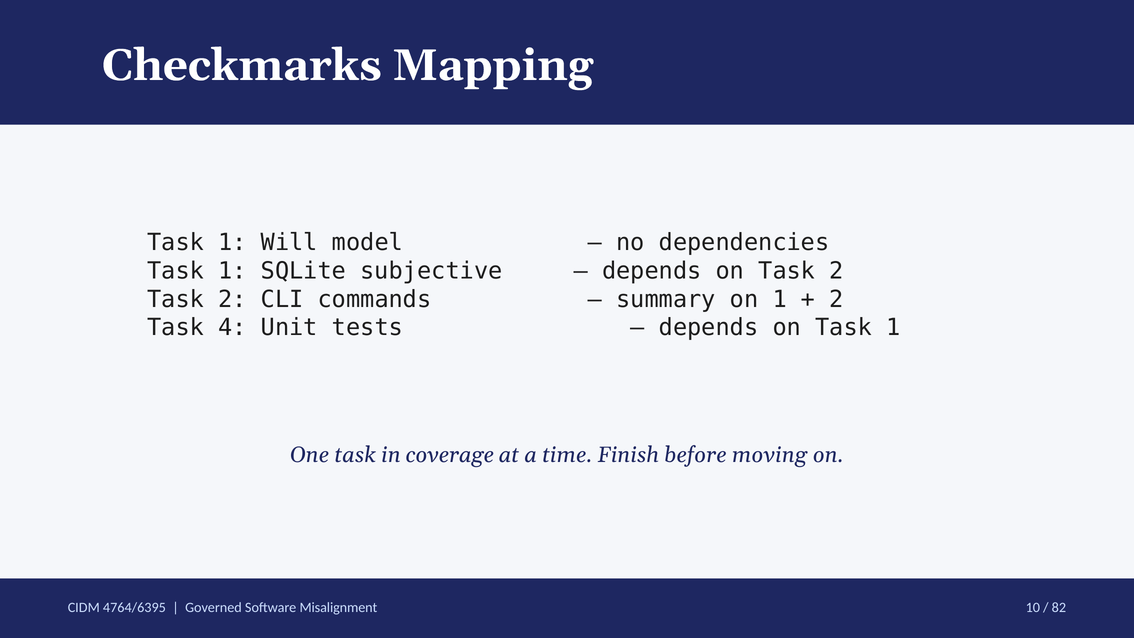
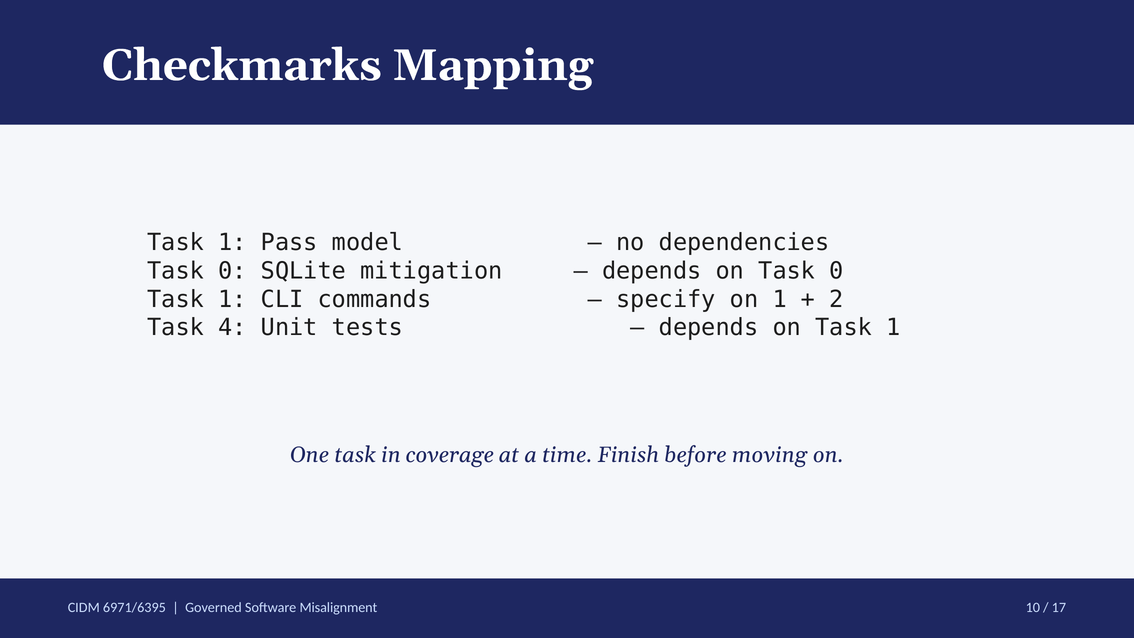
Will: Will -> Pass
1 at (232, 271): 1 -> 0
subjective: subjective -> mitigation
on Task 2: 2 -> 0
2 at (232, 299): 2 -> 1
summary: summary -> specify
4764/6395: 4764/6395 -> 6971/6395
82: 82 -> 17
